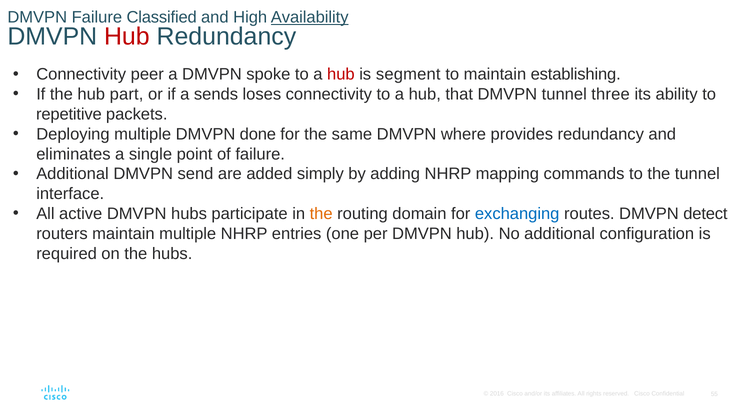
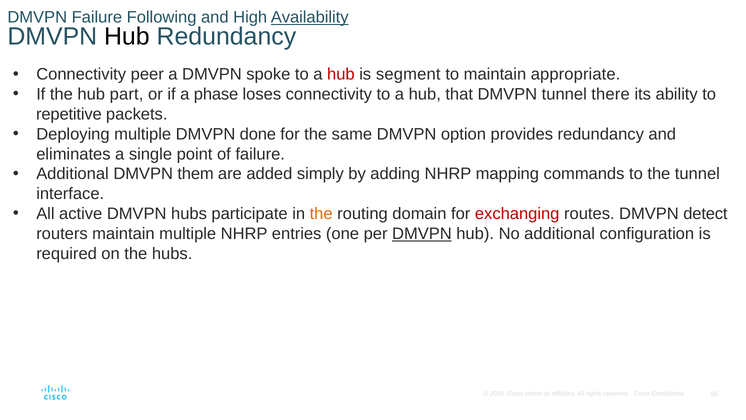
Classified: Classified -> Following
Hub at (127, 37) colour: red -> black
establishing: establishing -> appropriate
sends: sends -> phase
three: three -> there
where: where -> option
send: send -> them
exchanging colour: blue -> red
DMVPN at (422, 234) underline: none -> present
